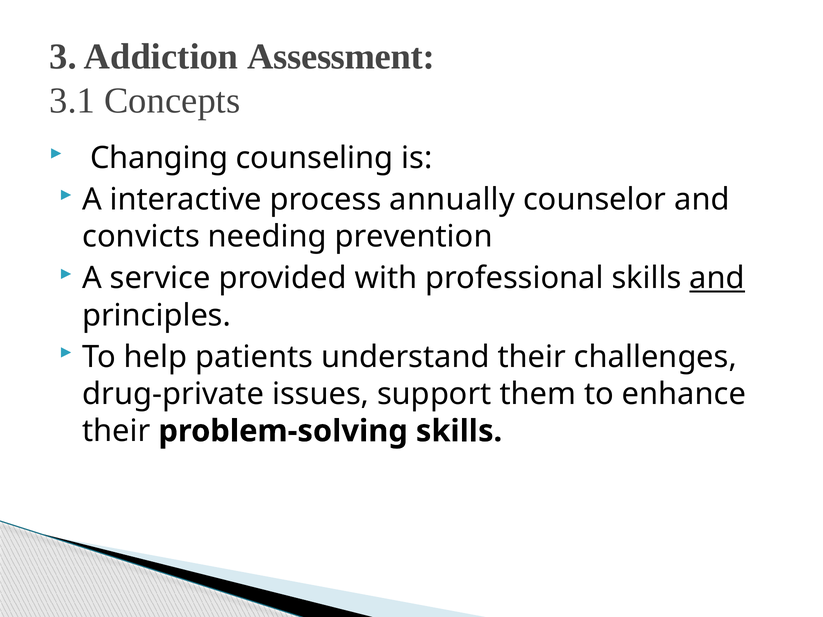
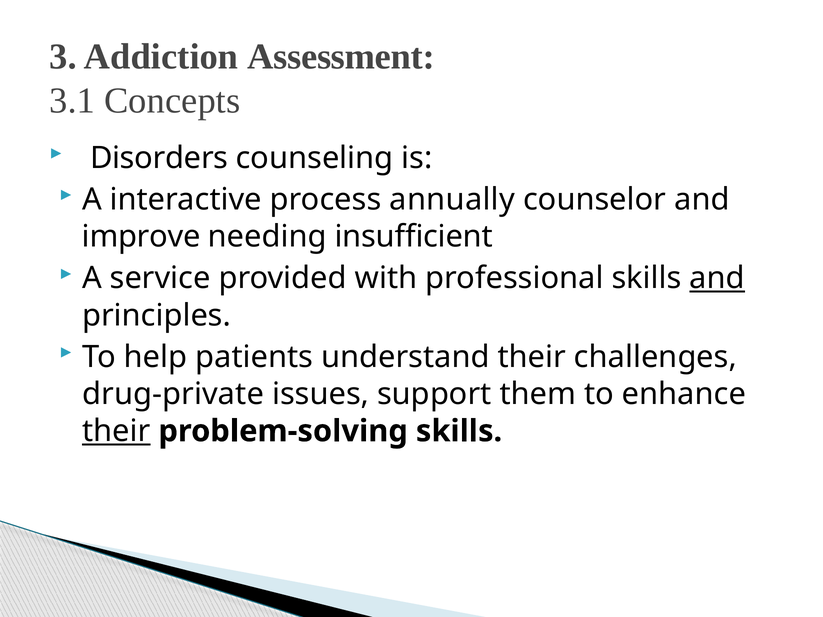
Changing: Changing -> Disorders
convicts: convicts -> improve
prevention: prevention -> insufficient
their at (116, 431) underline: none -> present
